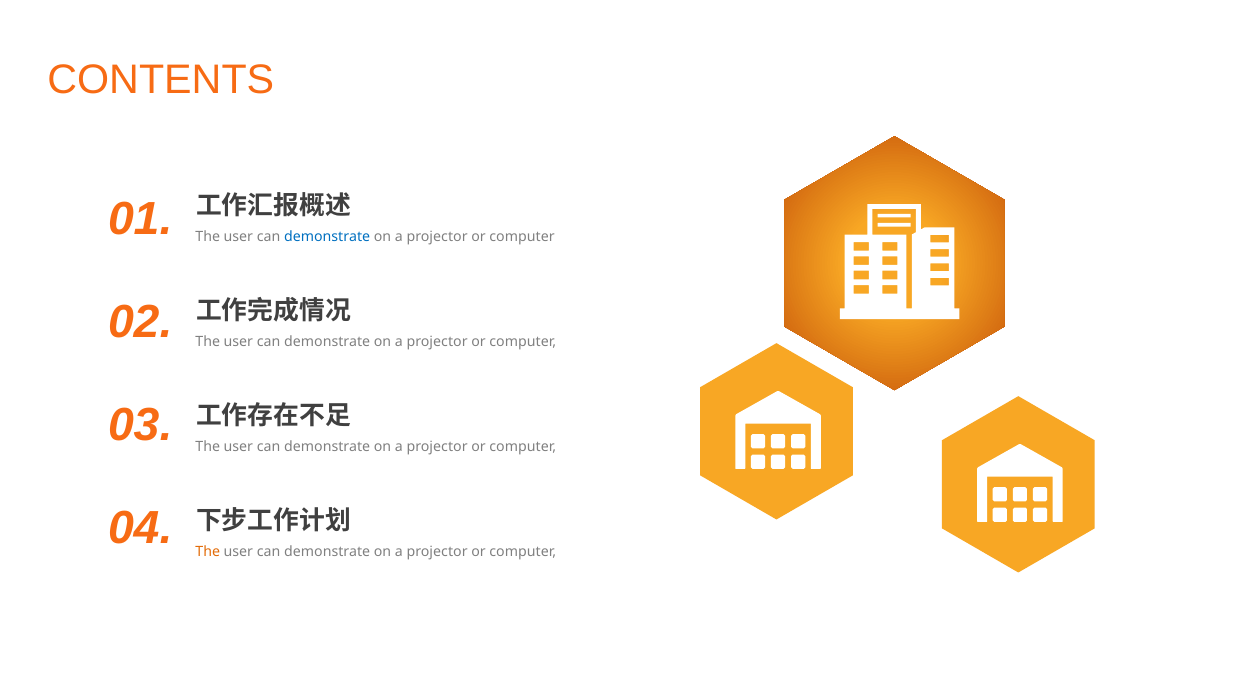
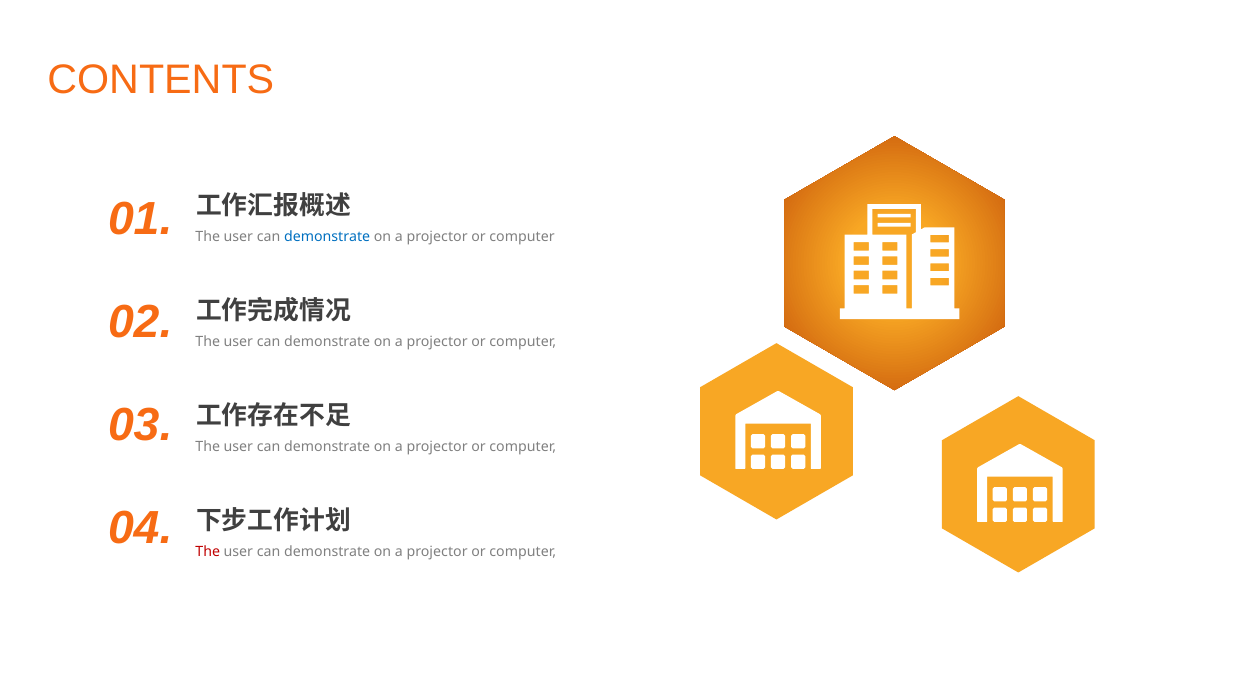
The at (208, 552) colour: orange -> red
